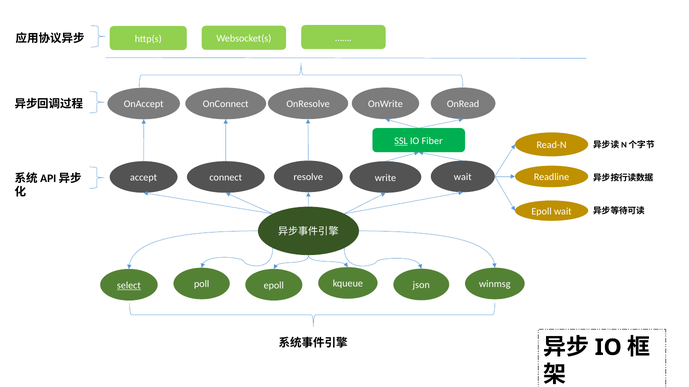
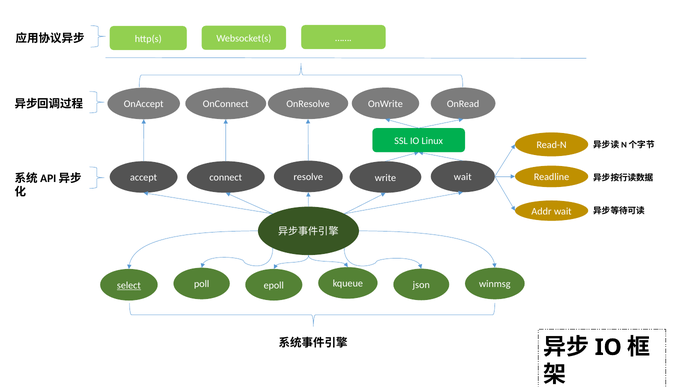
SSL underline: present -> none
Fiber: Fiber -> Linux
Epoll at (542, 212): Epoll -> Addr
